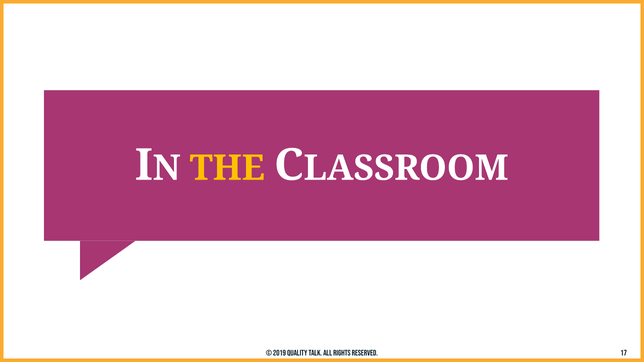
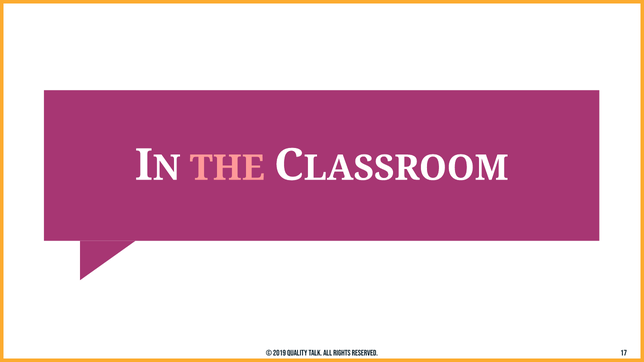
THE colour: yellow -> pink
